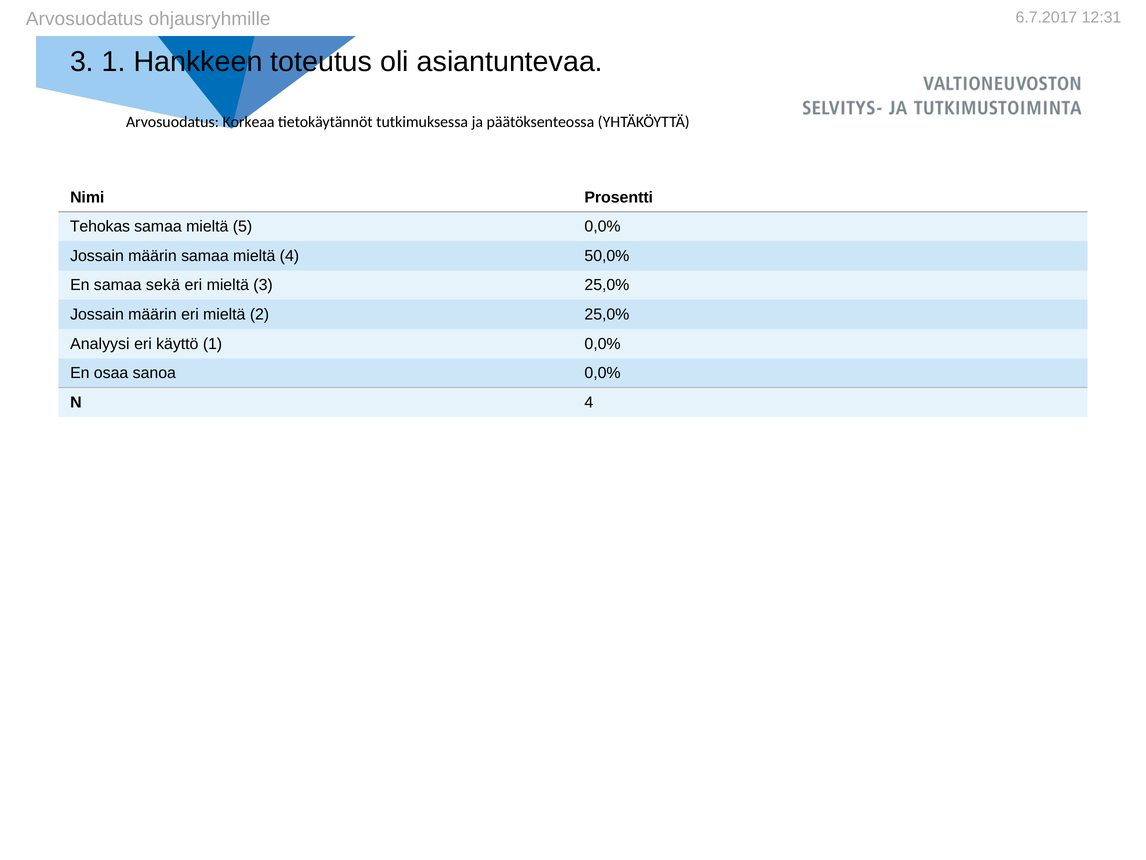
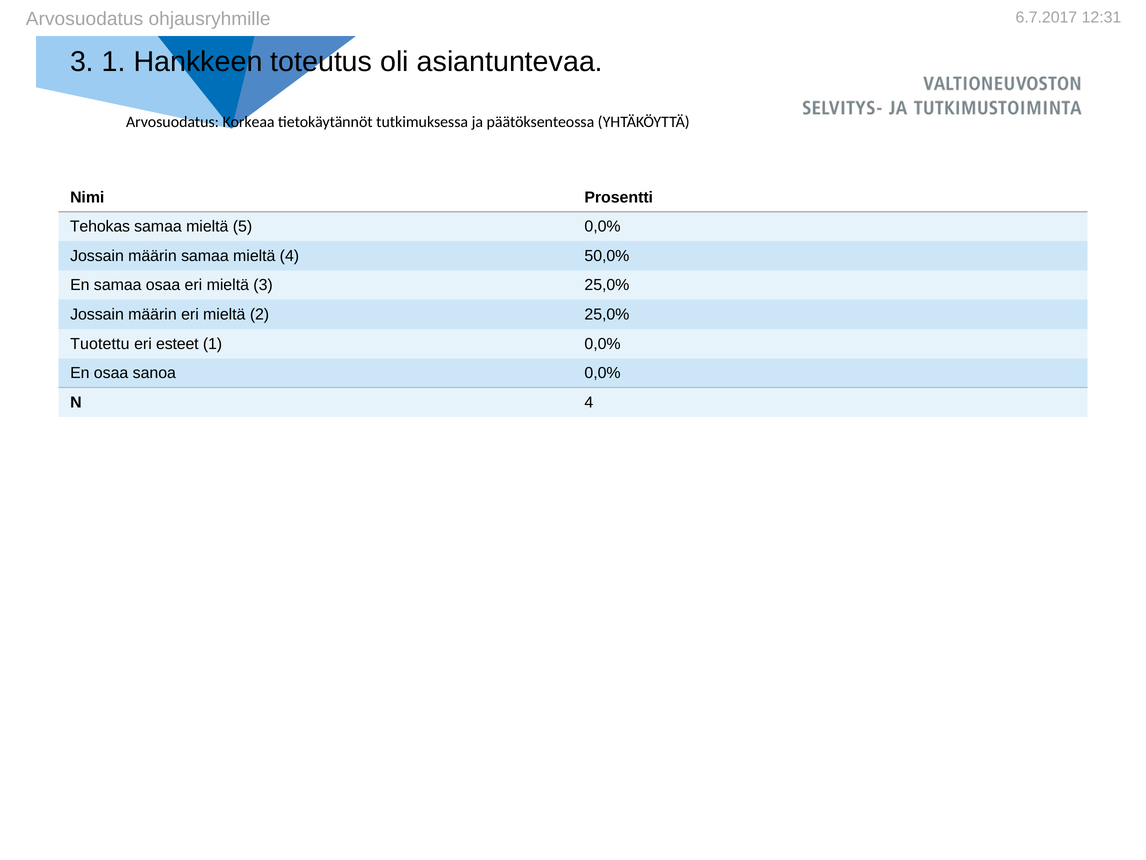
samaa sekä: sekä -> osaa
Analyysi: Analyysi -> Tuotettu
käyttö: käyttö -> esteet
